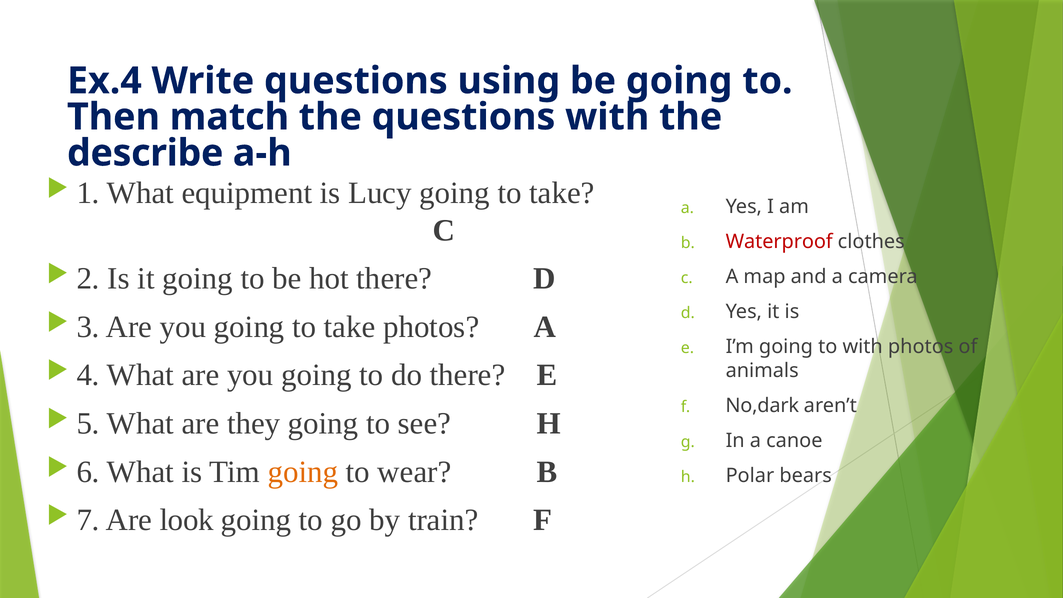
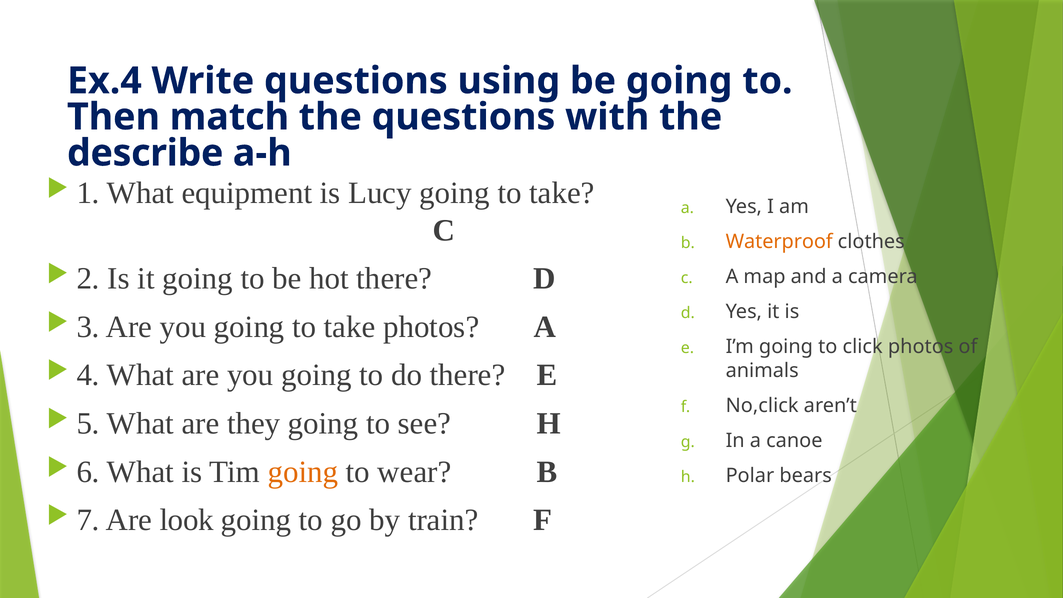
Waterproof colour: red -> orange
to with: with -> click
No,dark: No,dark -> No,click
